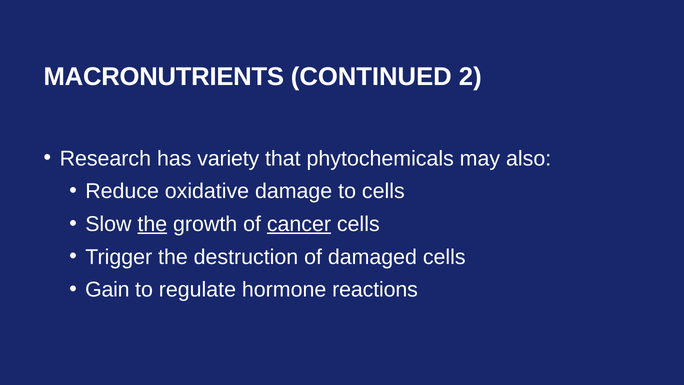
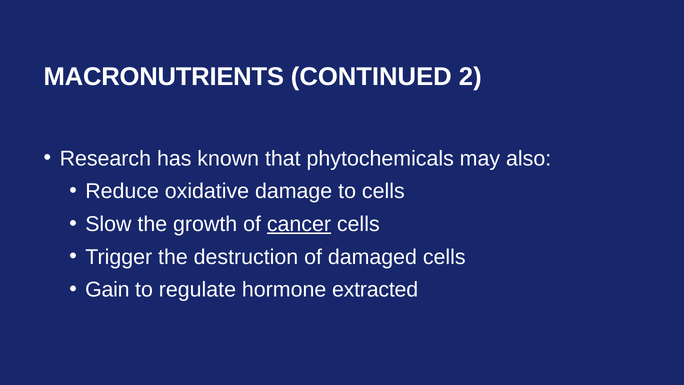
variety: variety -> known
the at (152, 224) underline: present -> none
reactions: reactions -> extracted
